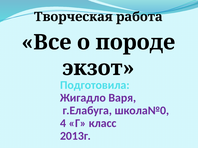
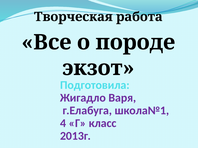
школа№0: школа№0 -> школа№1
